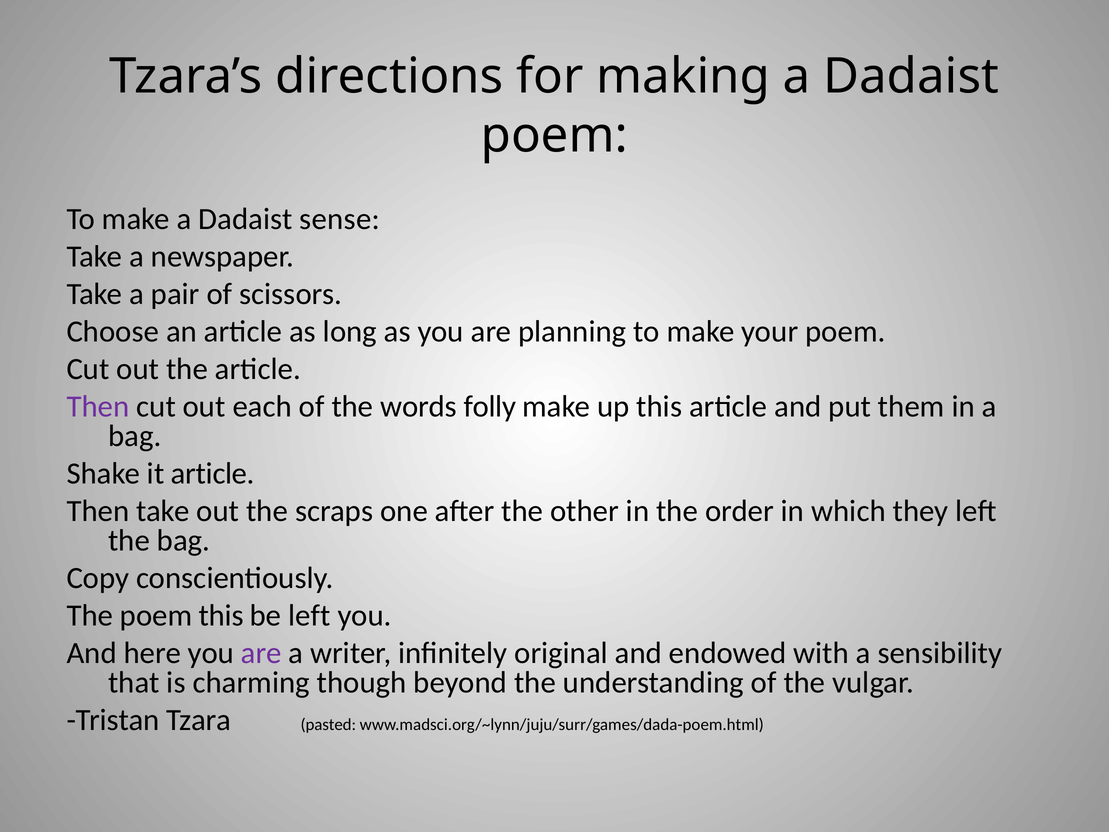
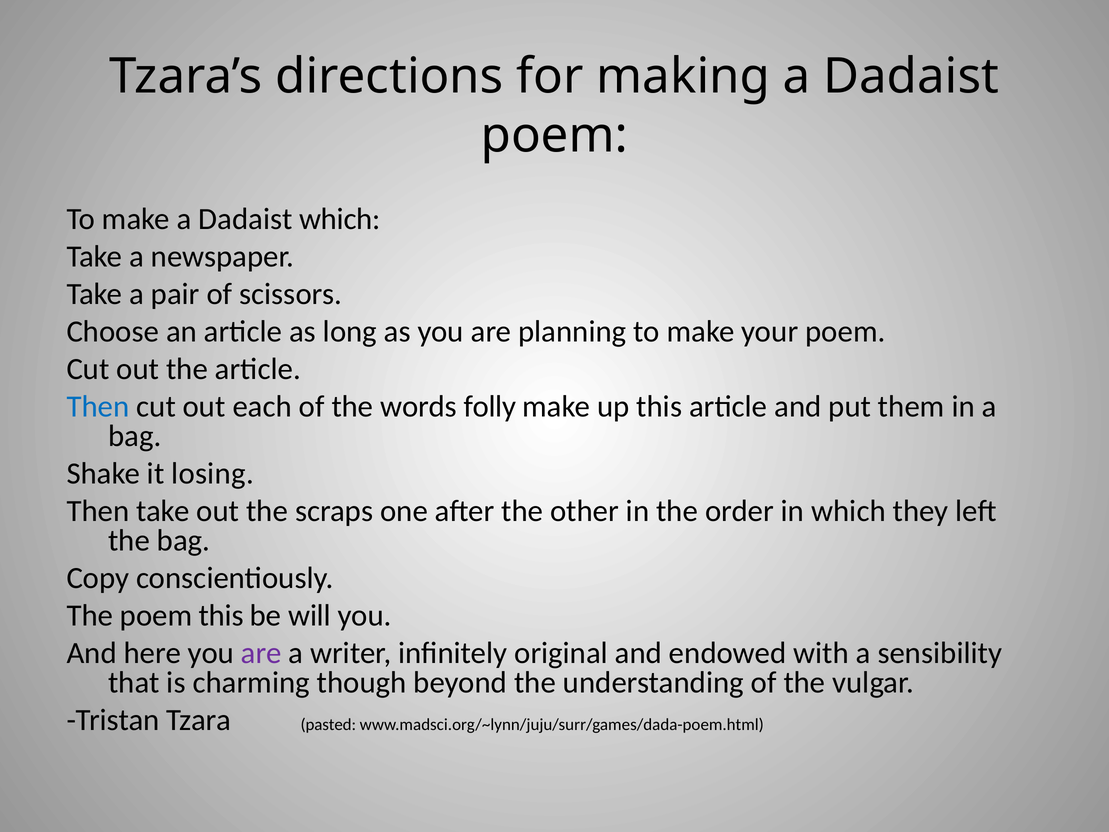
Dadaist sense: sense -> which
Then at (98, 406) colour: purple -> blue
it article: article -> losing
be left: left -> will
